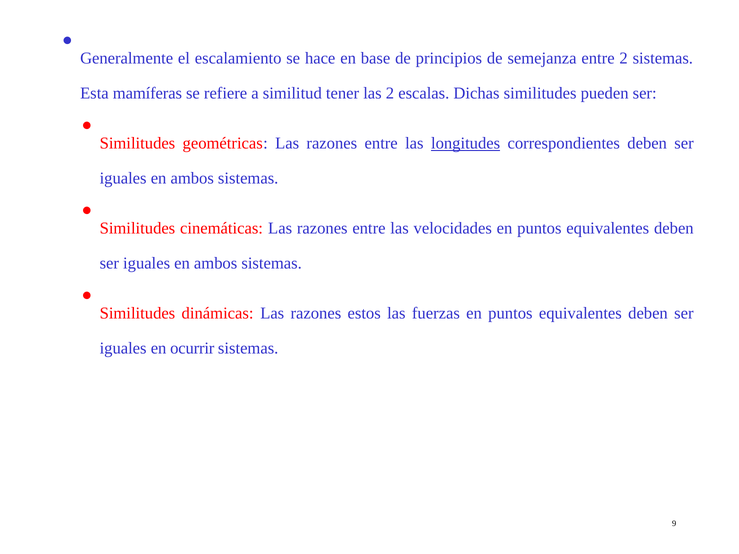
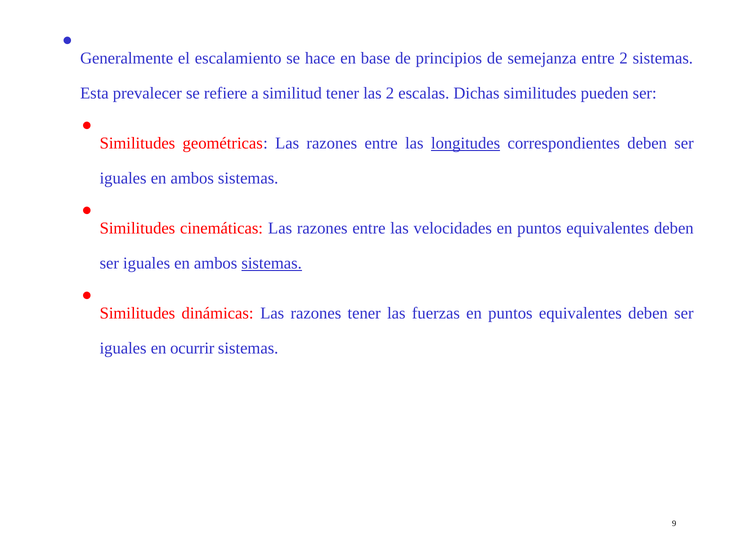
mamíferas: mamíferas -> prevalecer
sistemas at (272, 264) underline: none -> present
razones estos: estos -> tener
